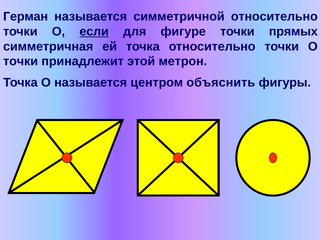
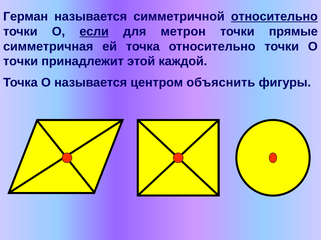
относительно at (274, 17) underline: none -> present
фигуре: фигуре -> метрон
прямых: прямых -> прямые
метрон: метрон -> каждой
